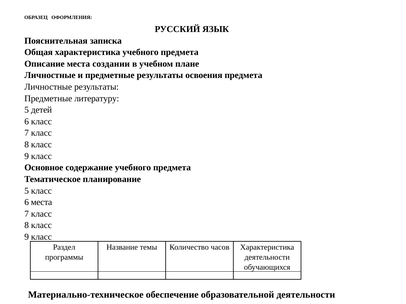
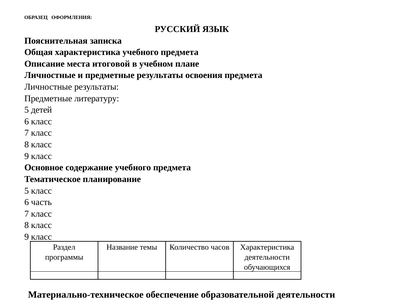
создании: создании -> итоговой
6 места: места -> часть
